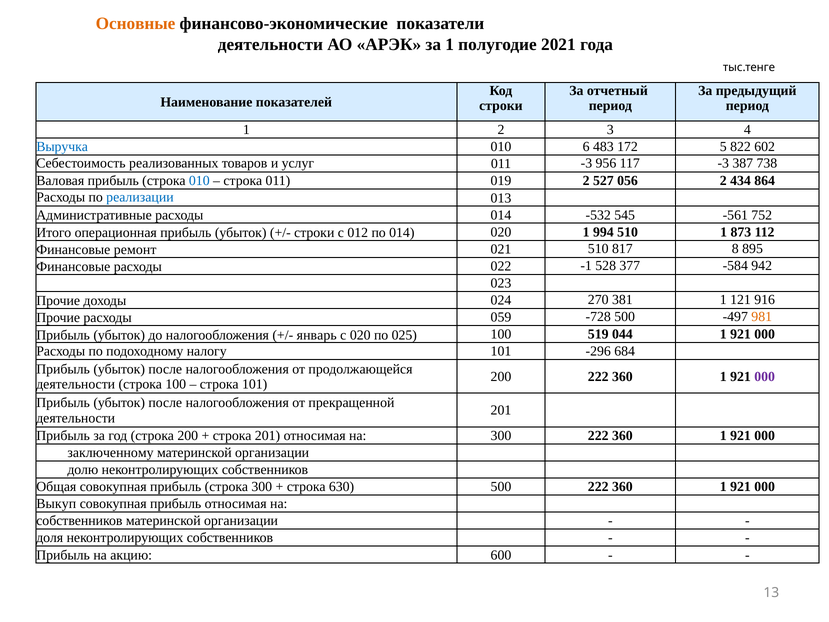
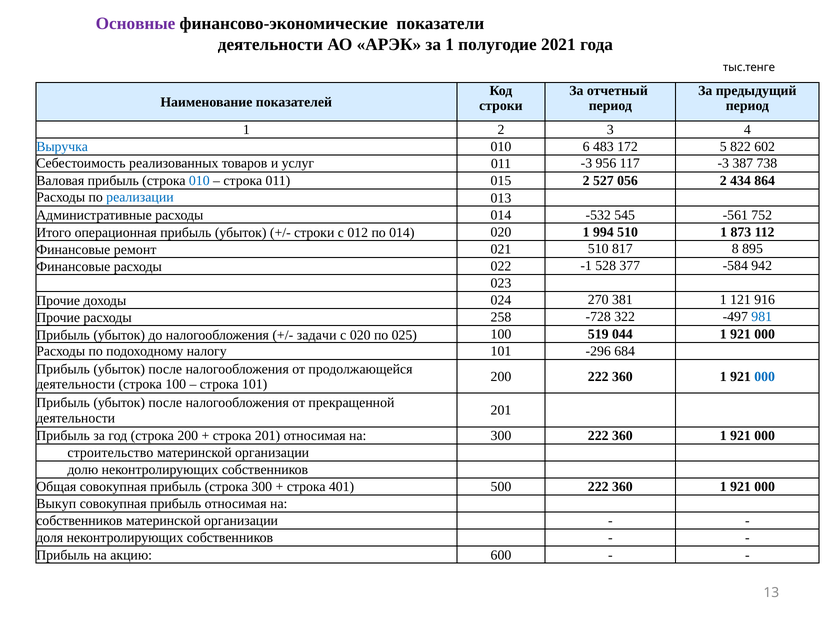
Основные colour: orange -> purple
019: 019 -> 015
059: 059 -> 258
-728 500: 500 -> 322
981 colour: orange -> blue
январь: январь -> задачи
000 at (765, 377) colour: purple -> blue
заключенному: заключенному -> строительство
630: 630 -> 401
